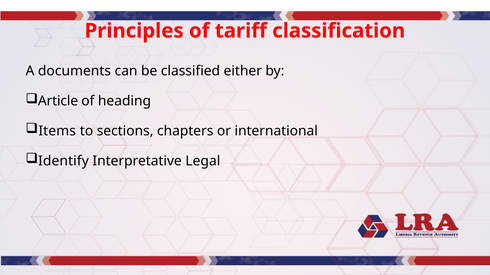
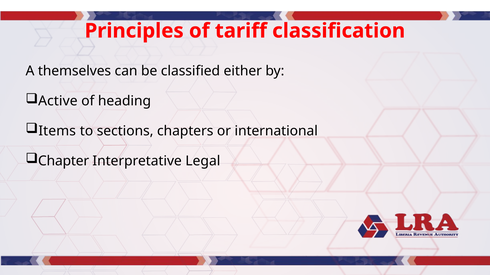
documents: documents -> themselves
Article: Article -> Active
Identify: Identify -> Chapter
